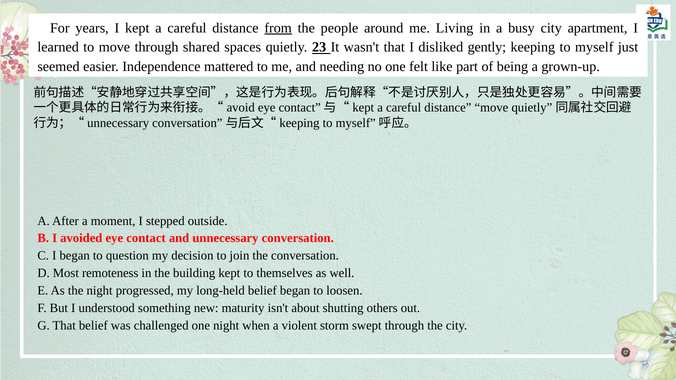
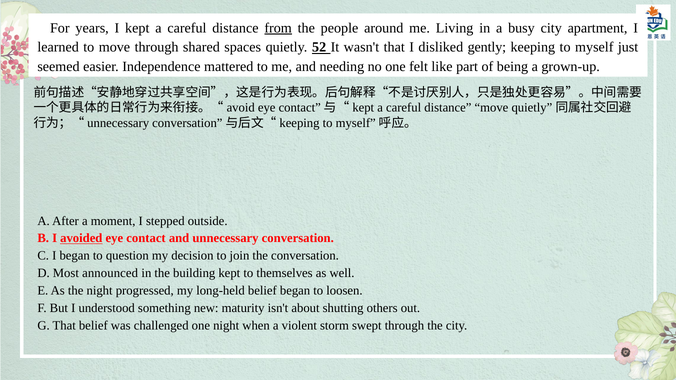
23: 23 -> 52
avoided underline: none -> present
remoteness: remoteness -> announced
